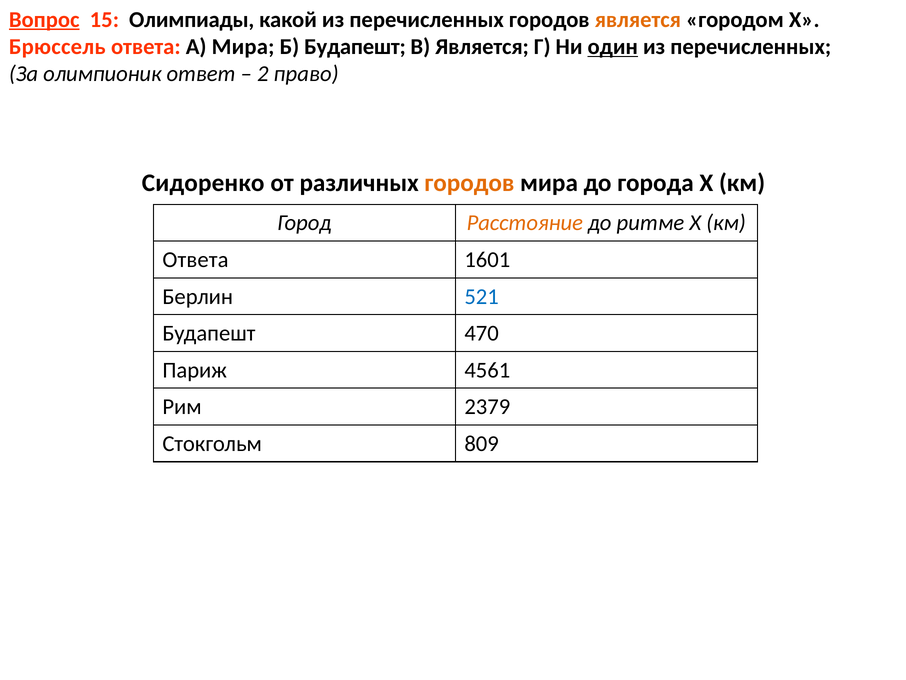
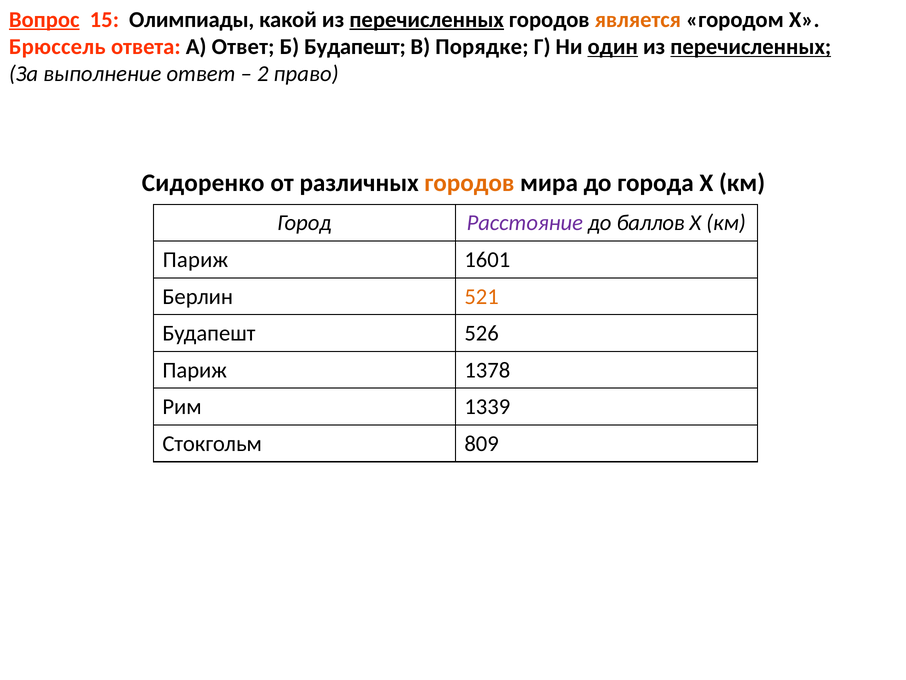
перечисленных at (427, 20) underline: none -> present
А Мира: Мира -> Ответ
В Является: Является -> Порядке
перечисленных at (751, 47) underline: none -> present
олимпионик: олимпионик -> выполнение
Расстояние colour: orange -> purple
ритме: ритме -> баллов
Ответа at (195, 260): Ответа -> Париж
521 colour: blue -> orange
470: 470 -> 526
4561: 4561 -> 1378
2379: 2379 -> 1339
